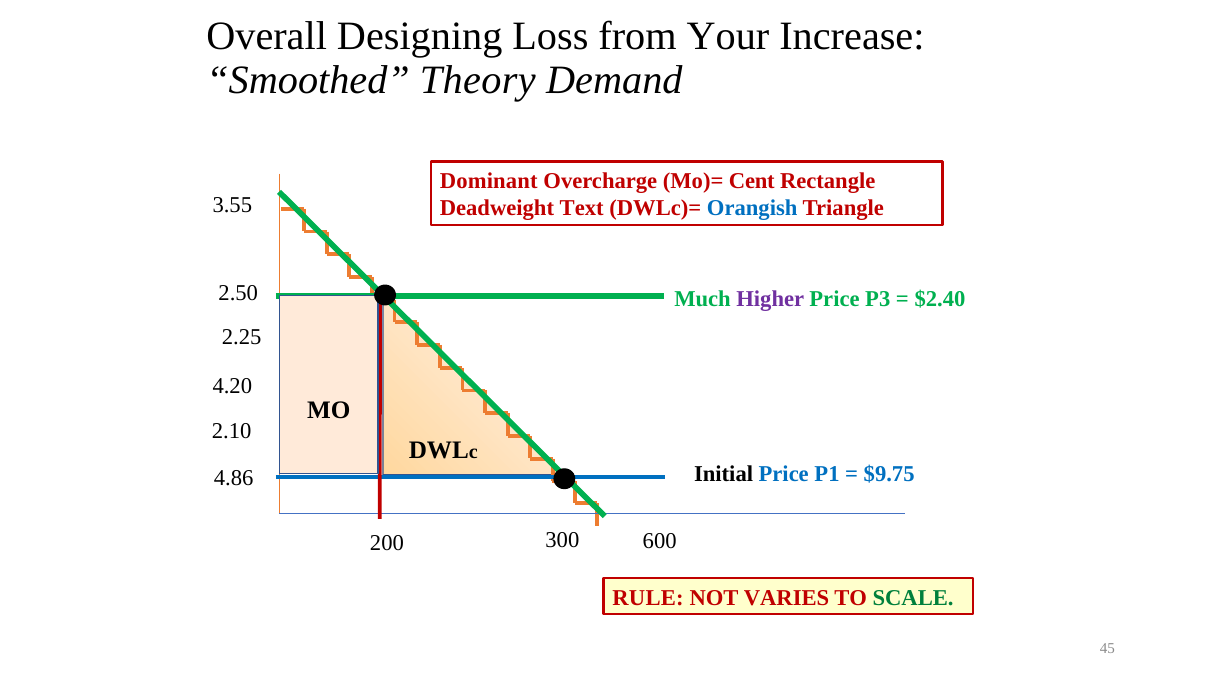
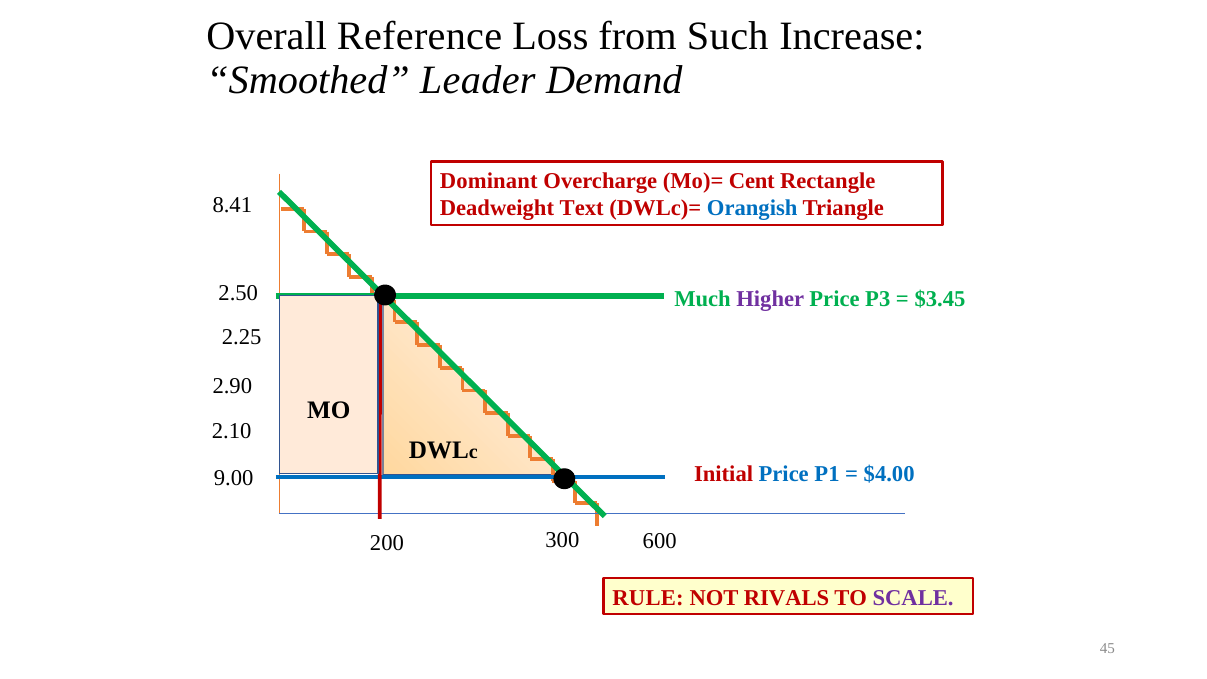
Designing: Designing -> Reference
Your: Your -> Such
Theory: Theory -> Leader
3.55: 3.55 -> 8.41
$2.40: $2.40 -> $3.45
4.20: 4.20 -> 2.90
Initial colour: black -> red
$9.75: $9.75 -> $4.00
4.86: 4.86 -> 9.00
VARIES: VARIES -> RIVALS
SCALE colour: green -> purple
